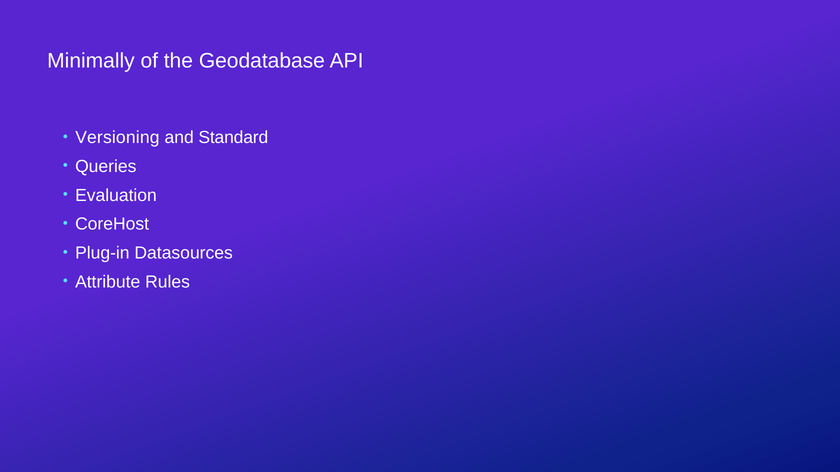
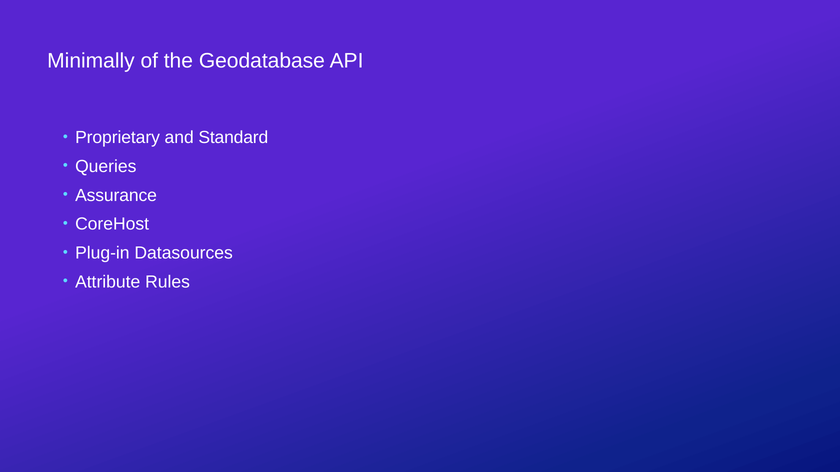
Versioning: Versioning -> Proprietary
Evaluation: Evaluation -> Assurance
